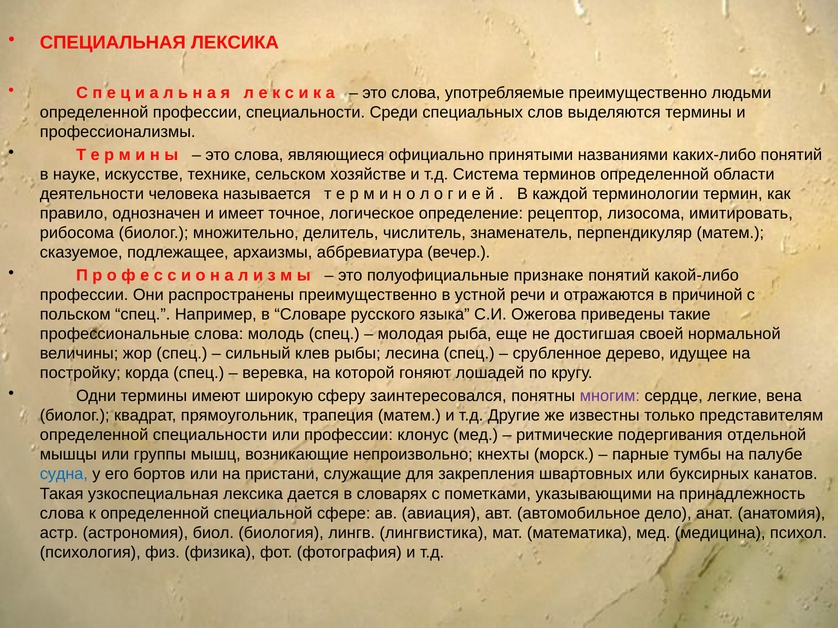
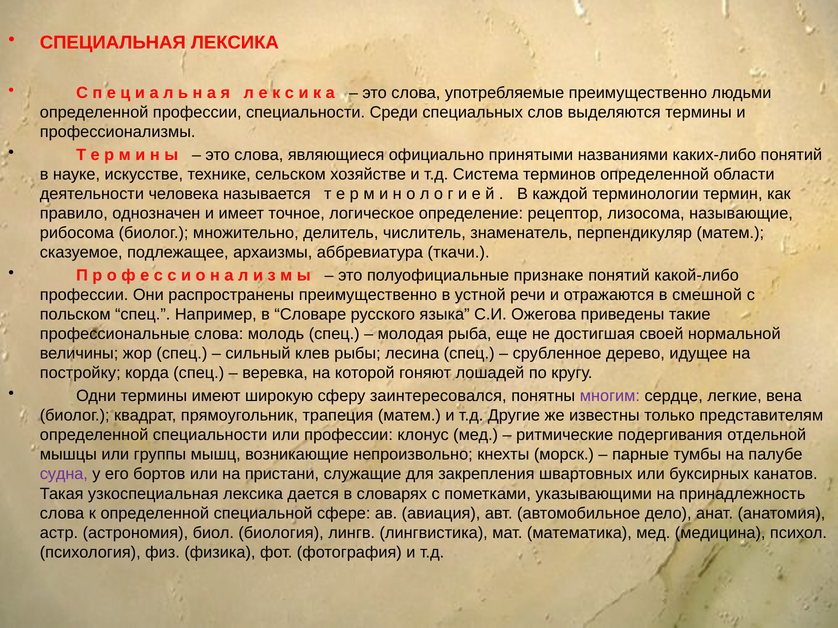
имитировать: имитировать -> называющие
вечер: вечер -> ткачи
причиной: причиной -> смешной
судна colour: blue -> purple
